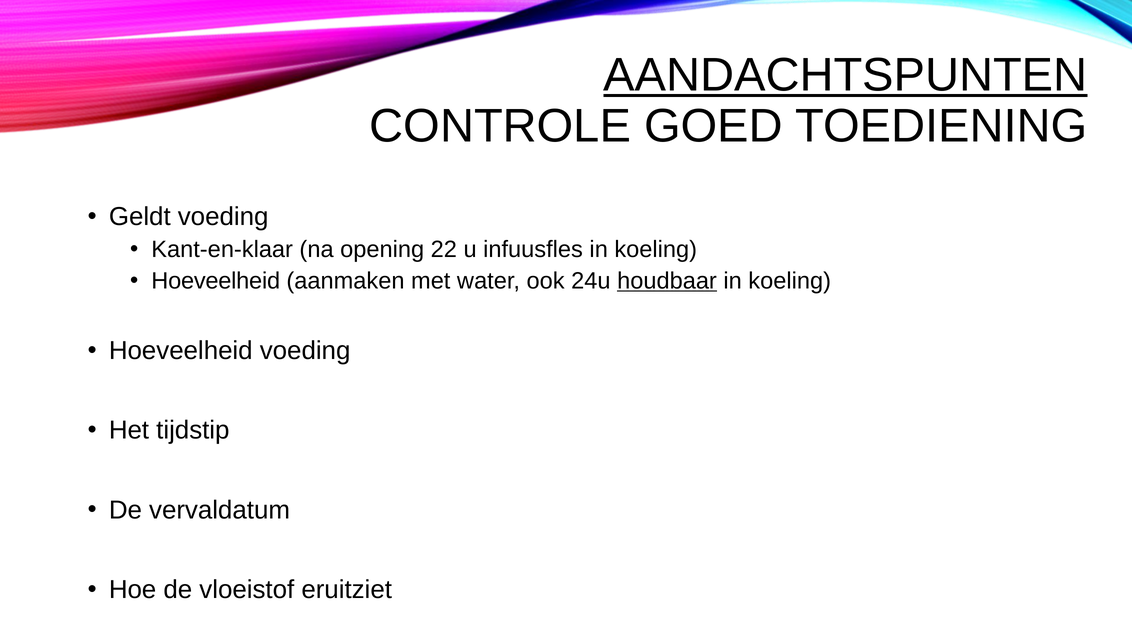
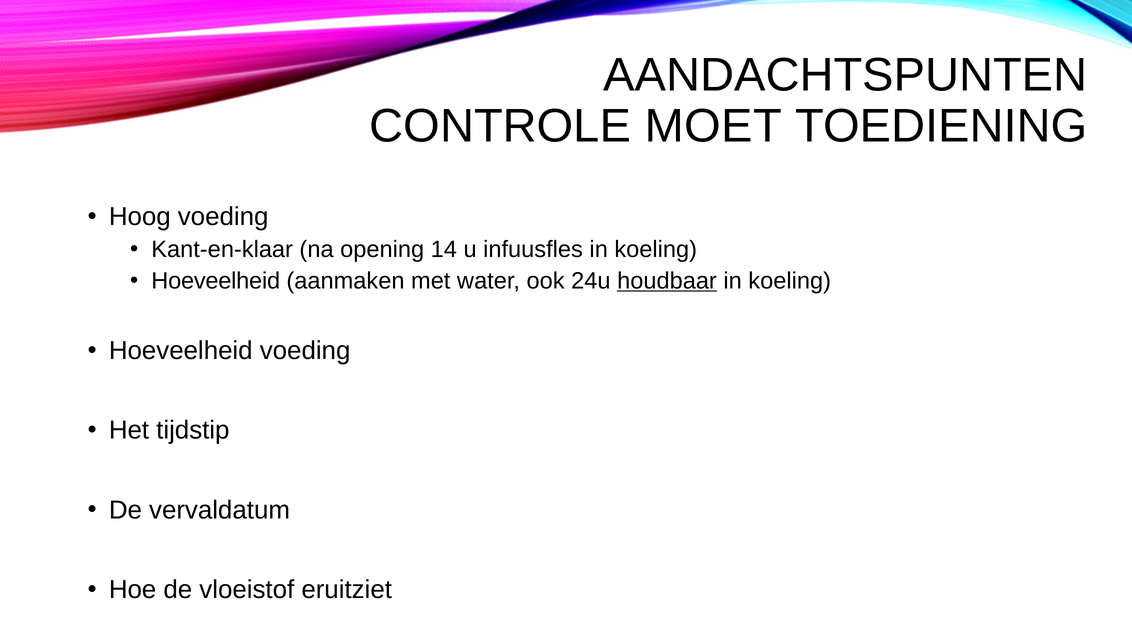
AANDACHTSPUNTEN underline: present -> none
GOED: GOED -> MOET
Geldt: Geldt -> Hoog
22: 22 -> 14
